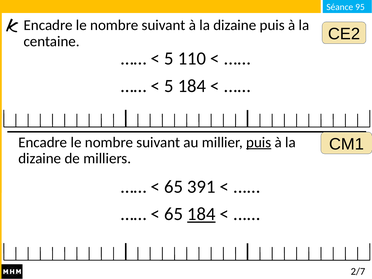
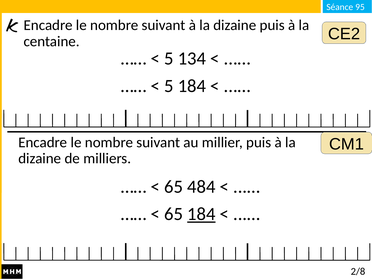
110: 110 -> 134
puis at (259, 142) underline: present -> none
391: 391 -> 484
2/7: 2/7 -> 2/8
